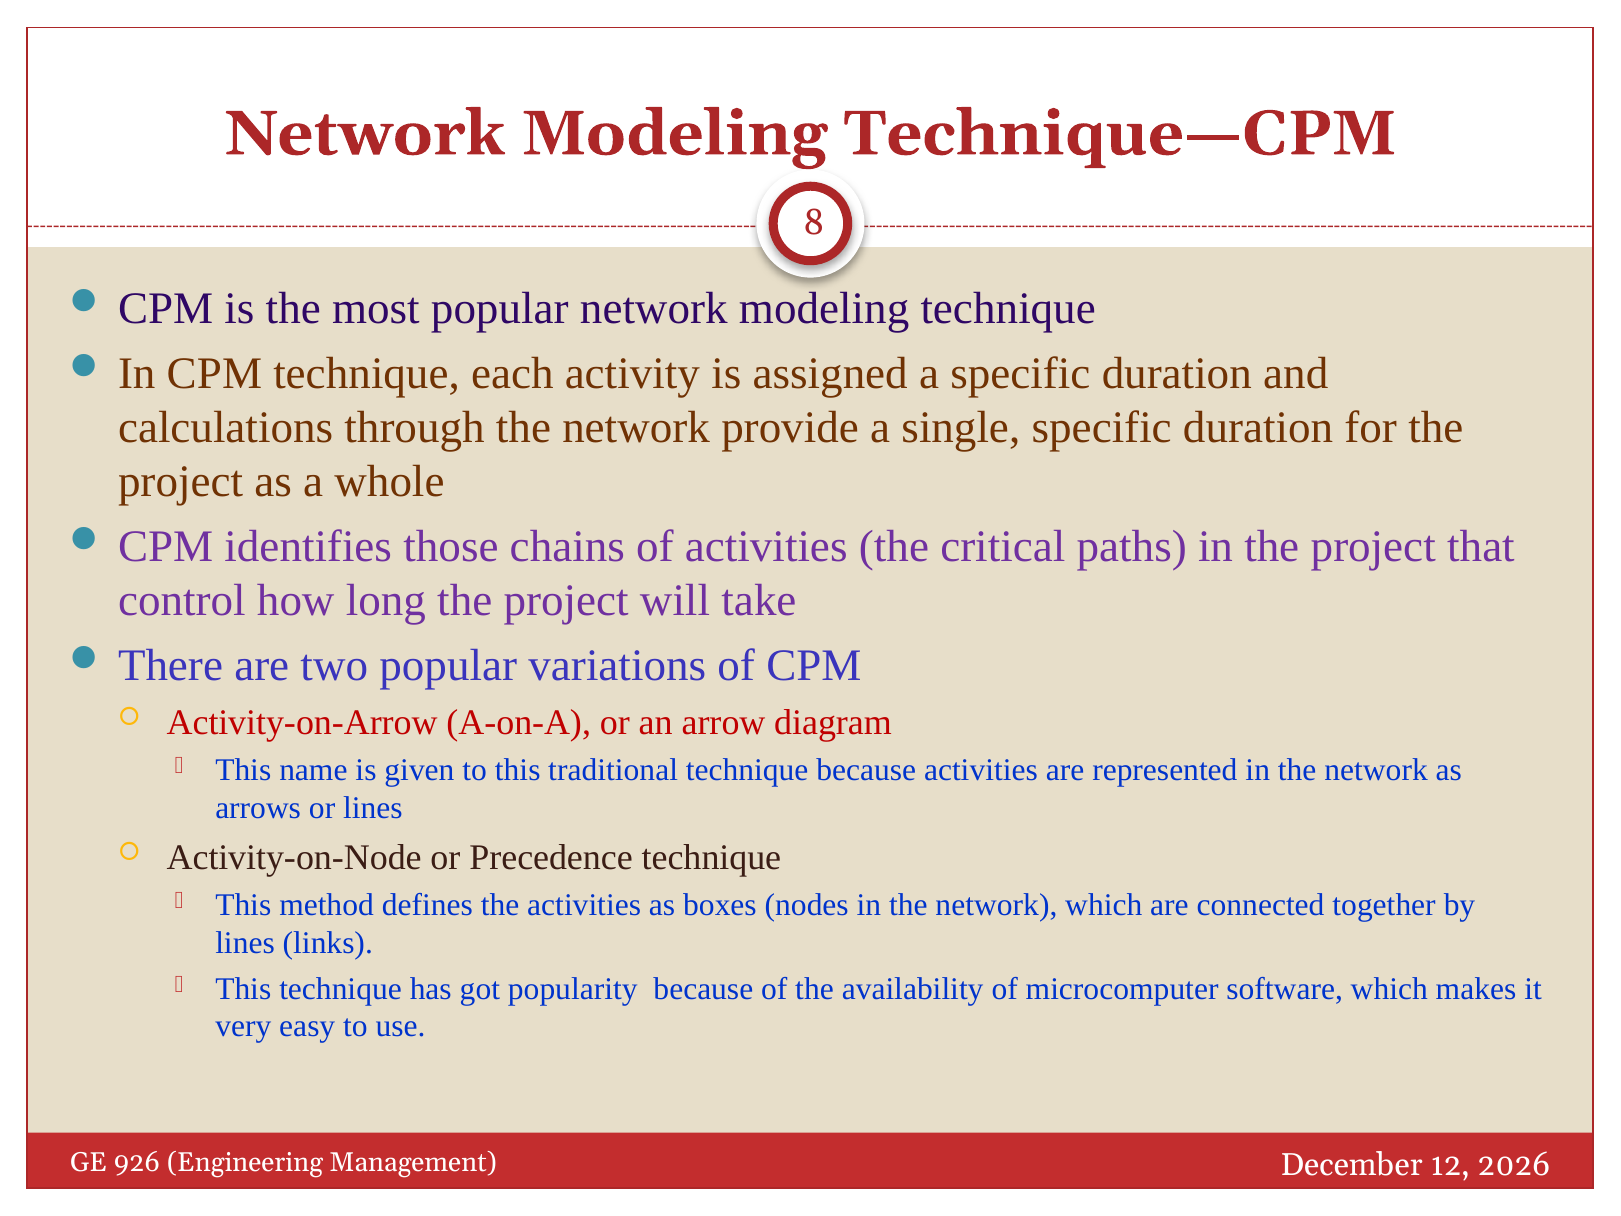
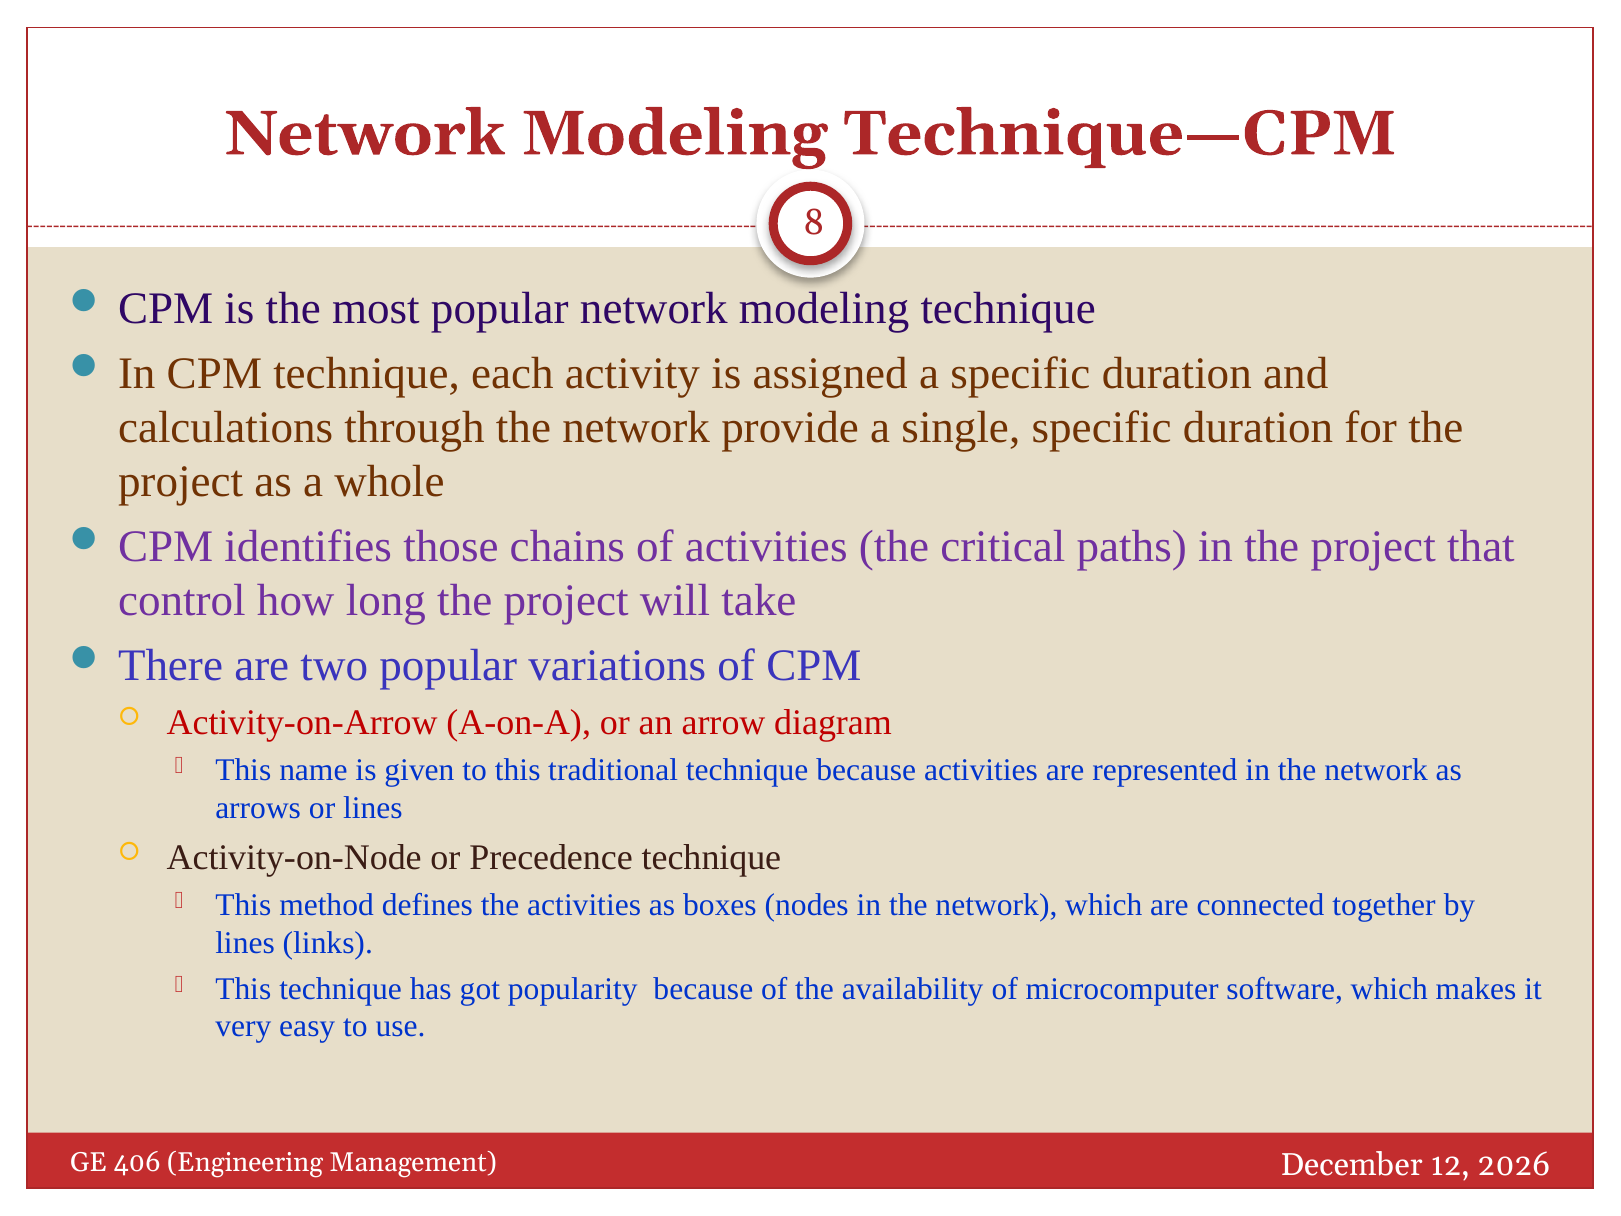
926: 926 -> 406
